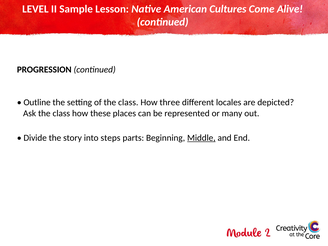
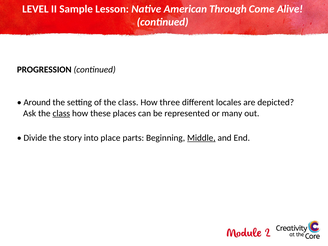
Cultures: Cultures -> Through
Outline: Outline -> Around
class at (61, 113) underline: none -> present
steps: steps -> place
